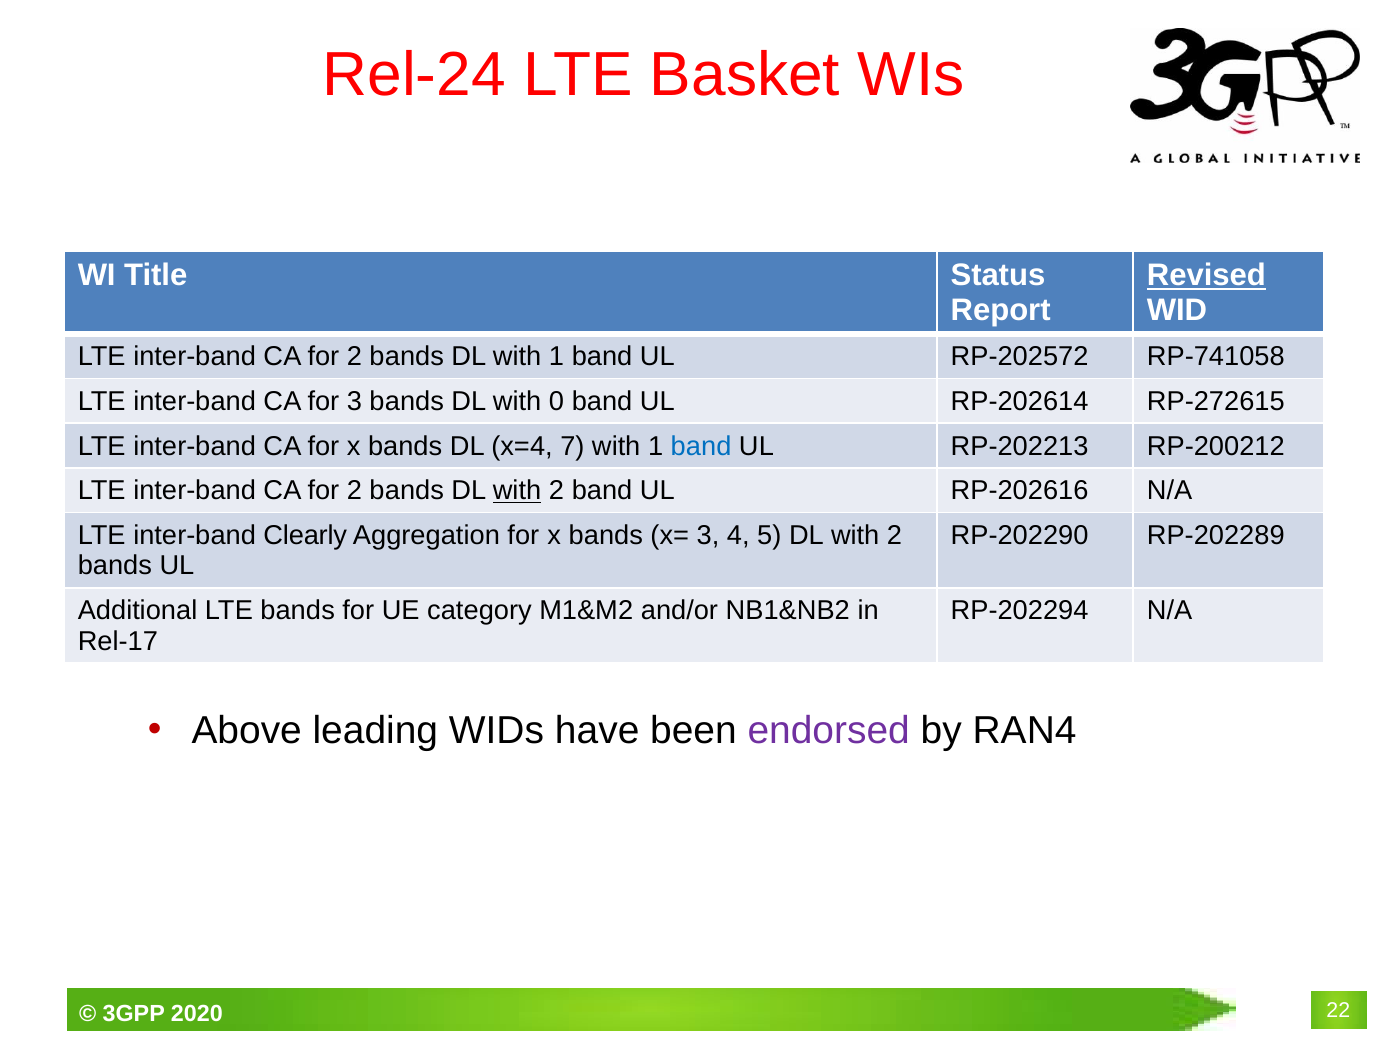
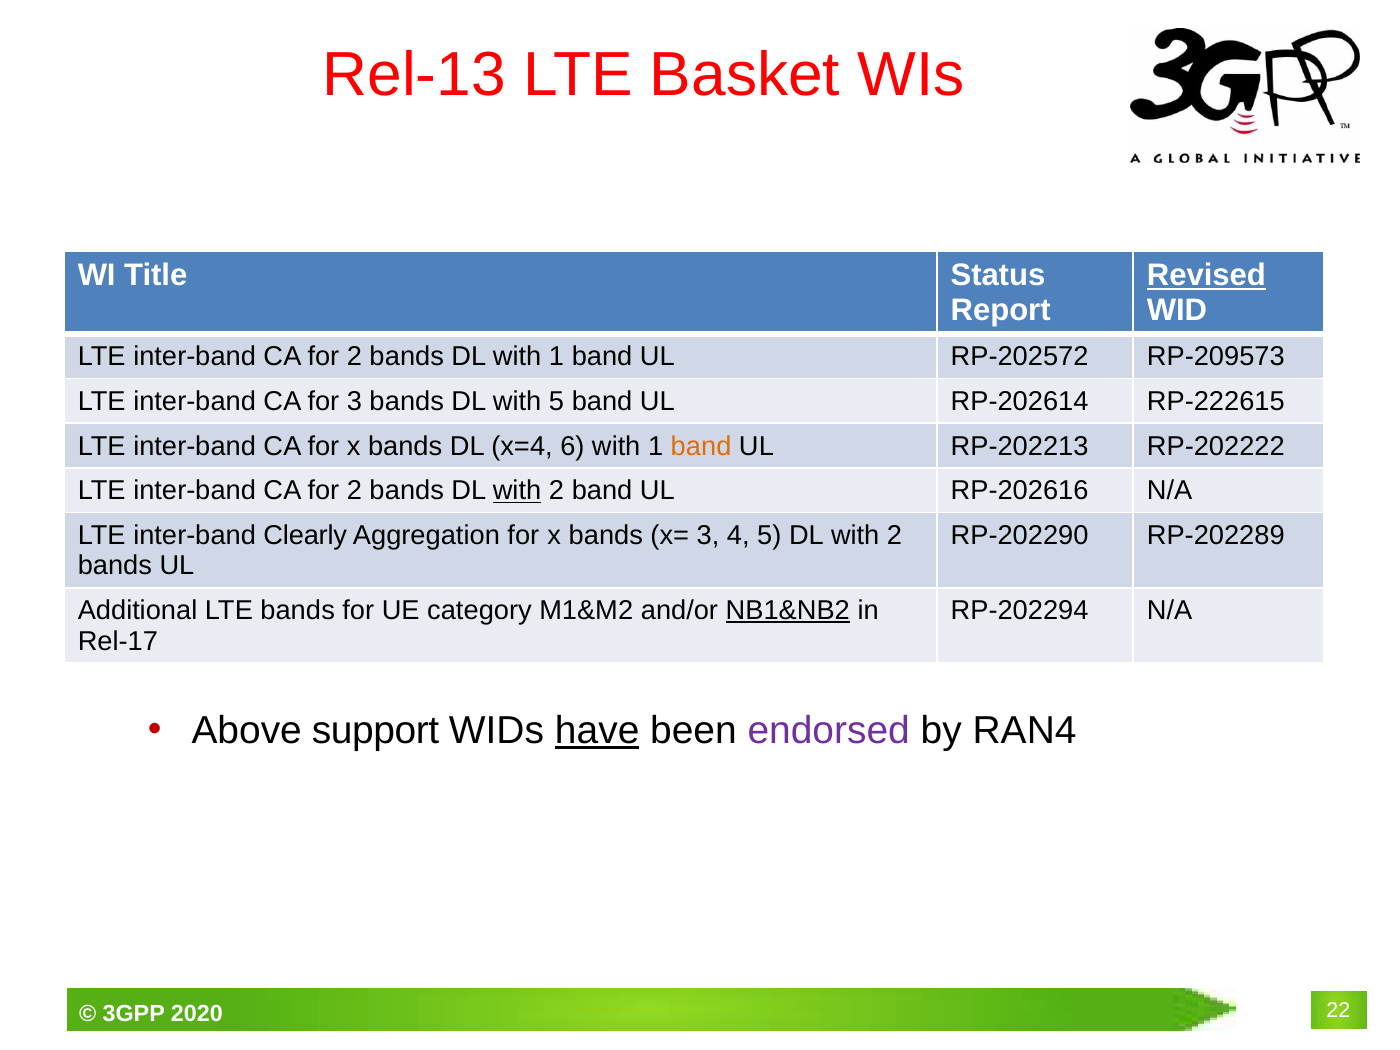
Rel-24: Rel-24 -> Rel-13
RP-741058: RP-741058 -> RP-209573
with 0: 0 -> 5
RP-272615: RP-272615 -> RP-222615
7: 7 -> 6
band at (701, 446) colour: blue -> orange
RP-200212: RP-200212 -> RP-202222
NB1&NB2 underline: none -> present
leading: leading -> support
have underline: none -> present
